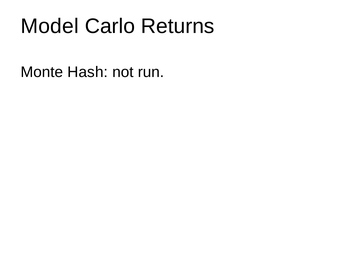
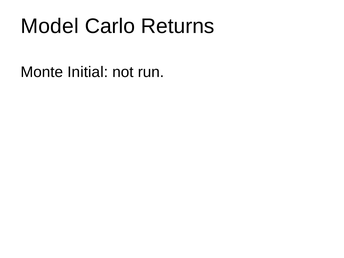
Hash: Hash -> Initial
